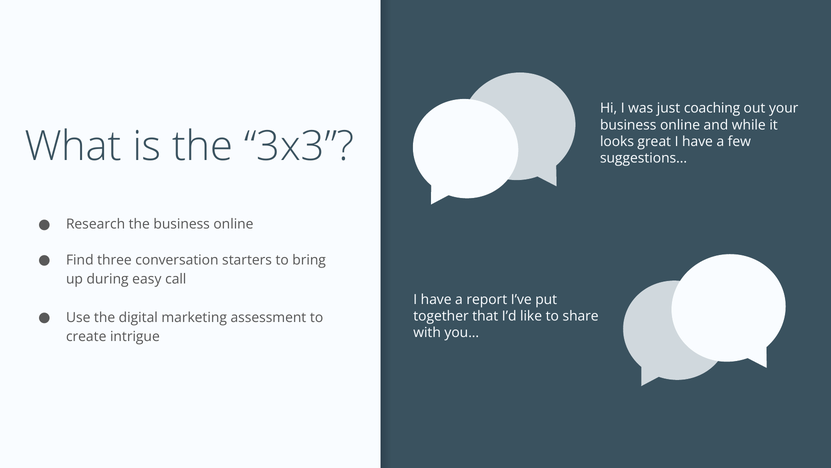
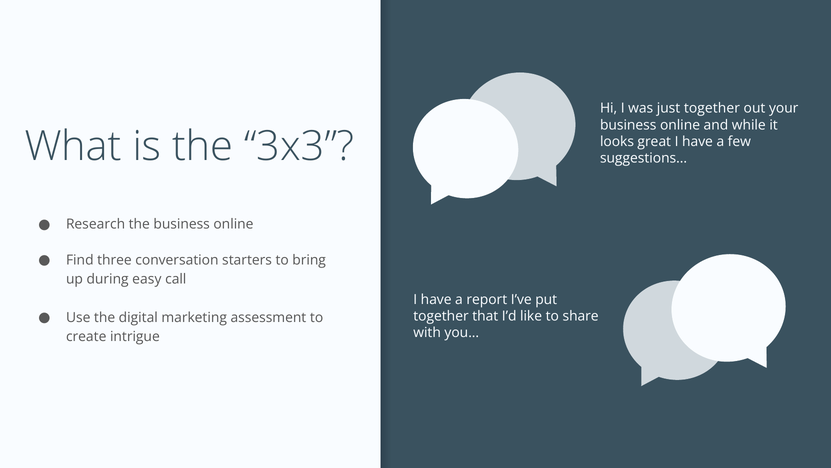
just coaching: coaching -> together
